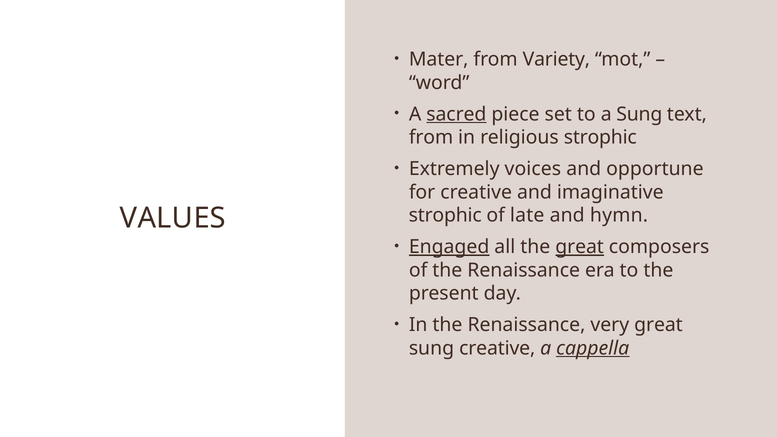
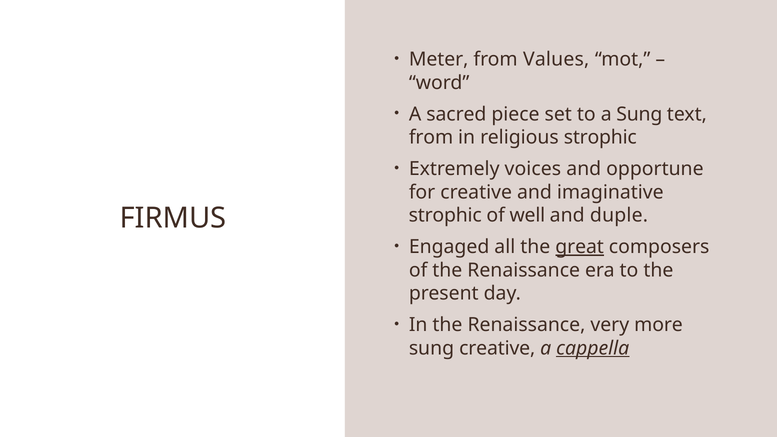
Mater: Mater -> Meter
Variety: Variety -> Values
sacred underline: present -> none
VALUES: VALUES -> FIRMUS
late: late -> well
hymn: hymn -> duple
Engaged underline: present -> none
very great: great -> more
